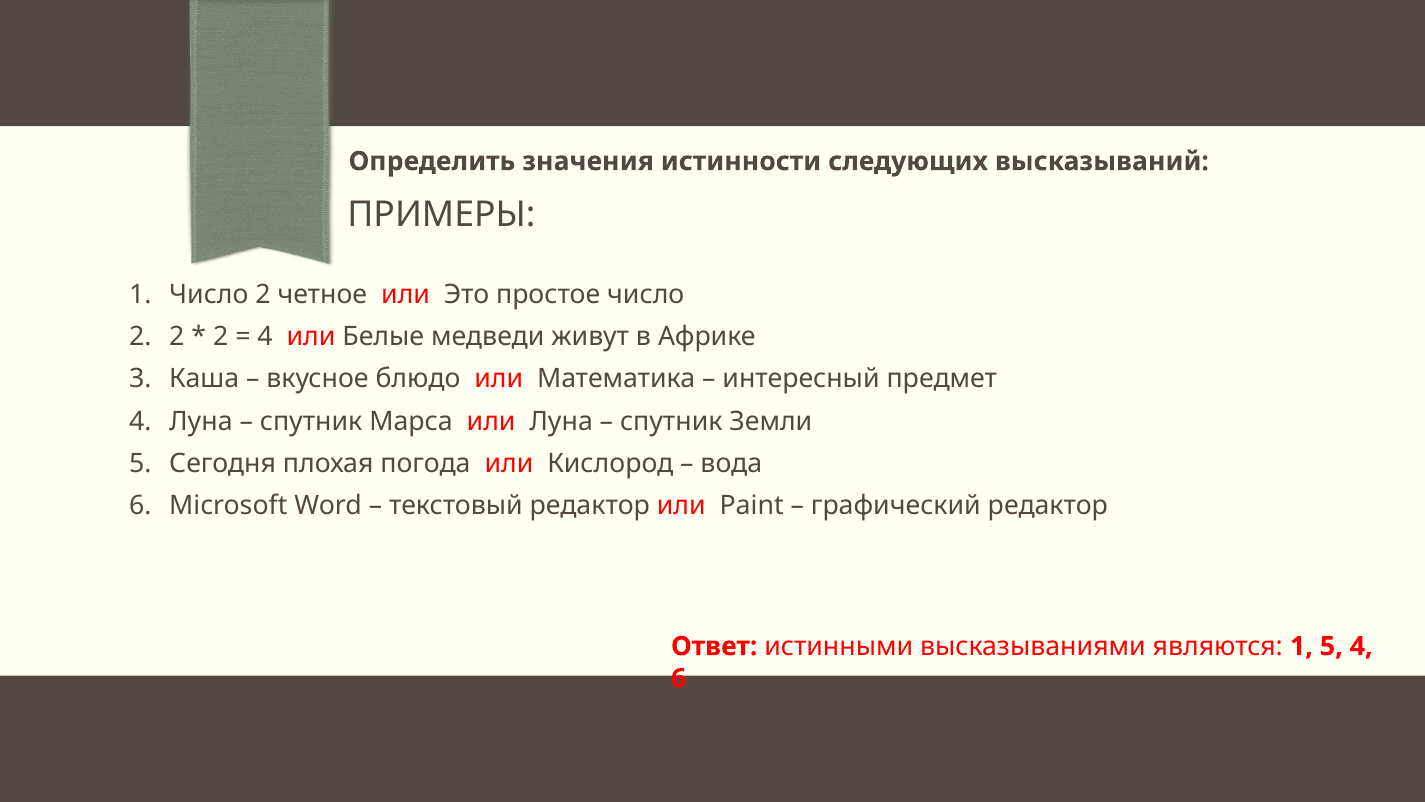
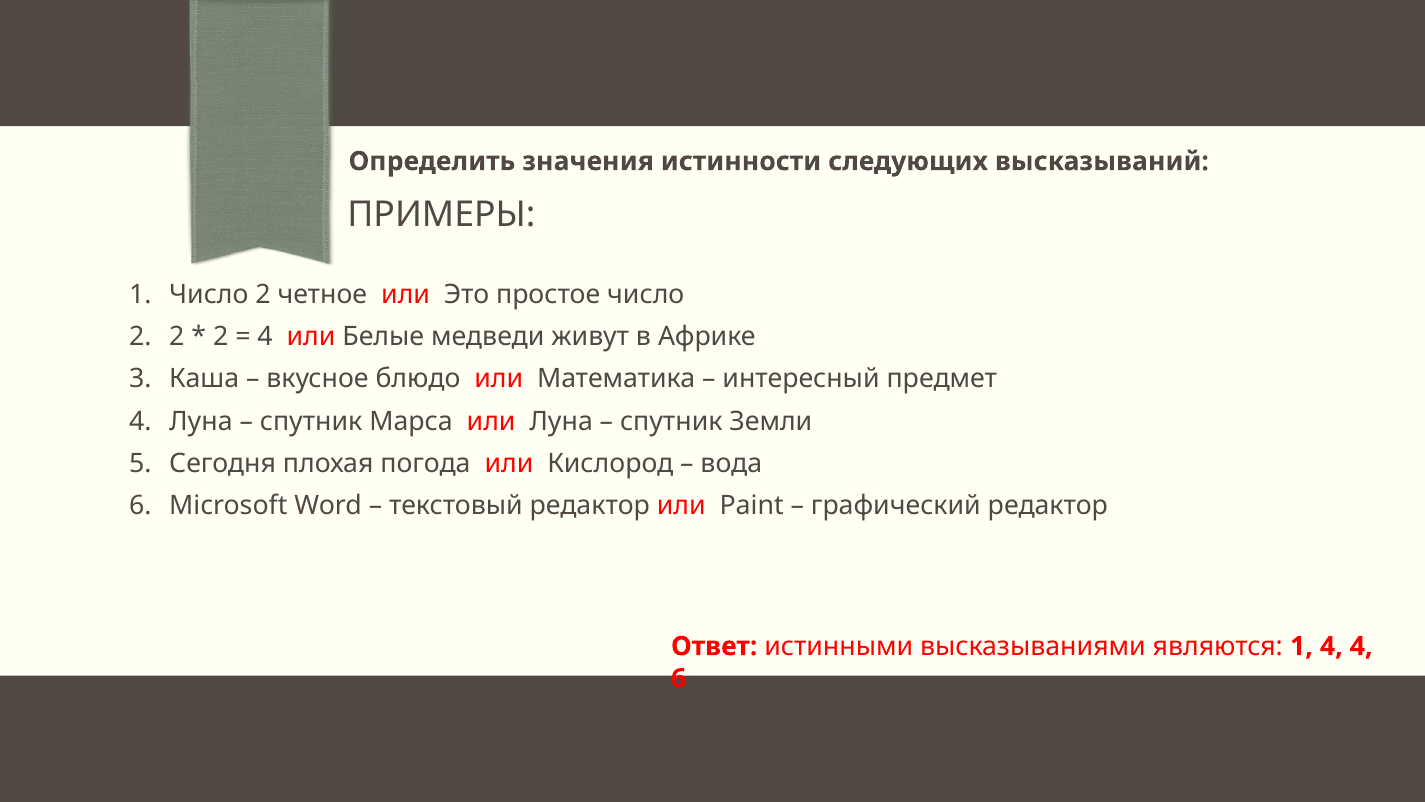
1 5: 5 -> 4
